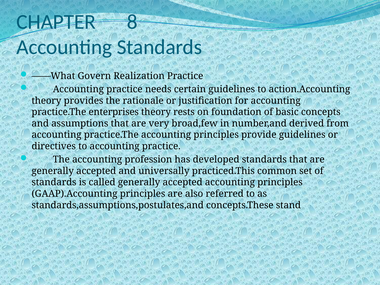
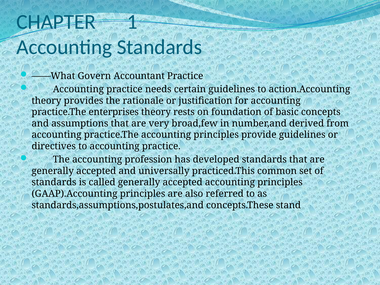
8: 8 -> 1
Realization: Realization -> Accountant
